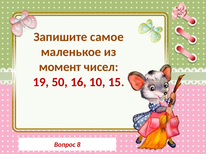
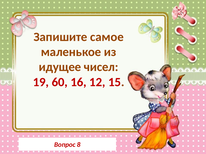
момент: момент -> идущее
50: 50 -> 60
10: 10 -> 12
